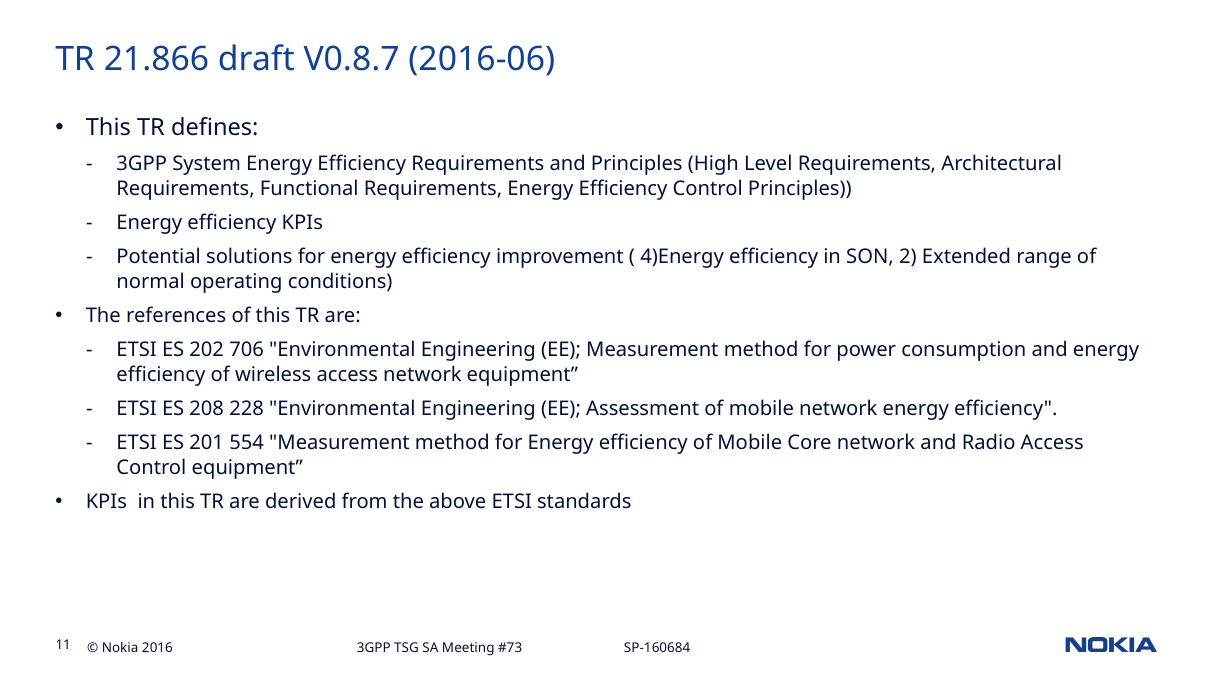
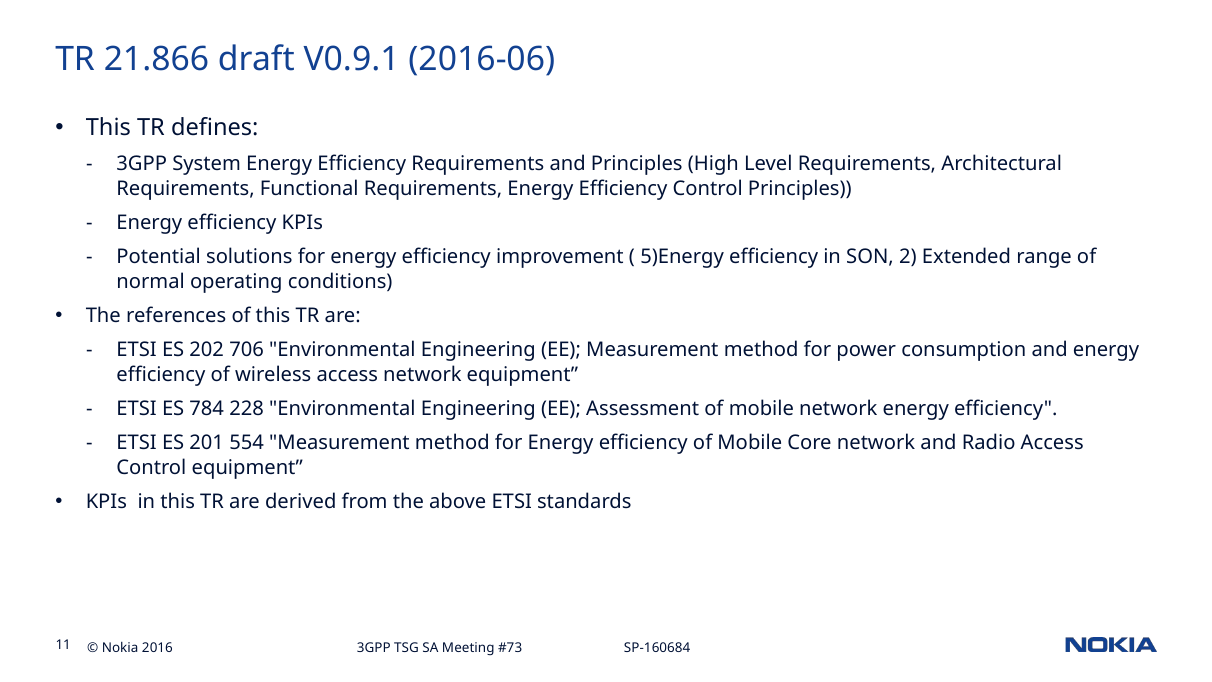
V0.8.7: V0.8.7 -> V0.9.1
4)Energy: 4)Energy -> 5)Energy
208: 208 -> 784
